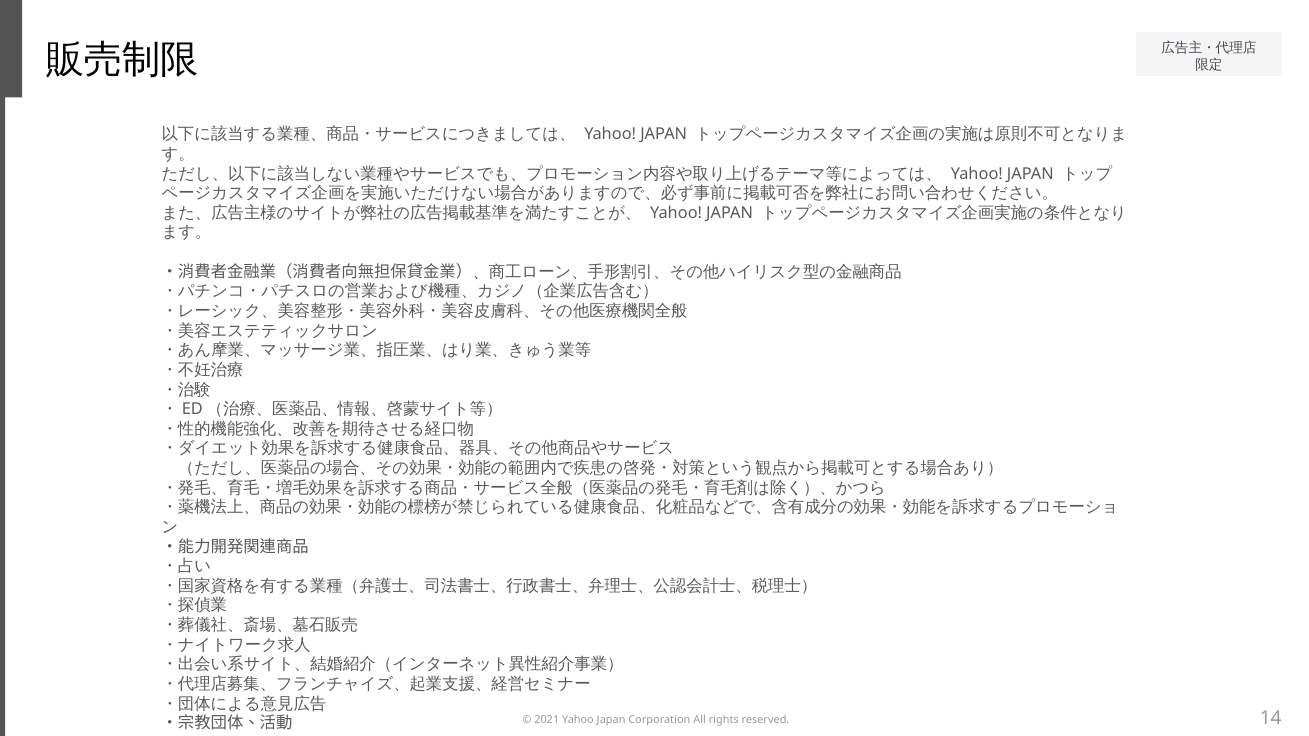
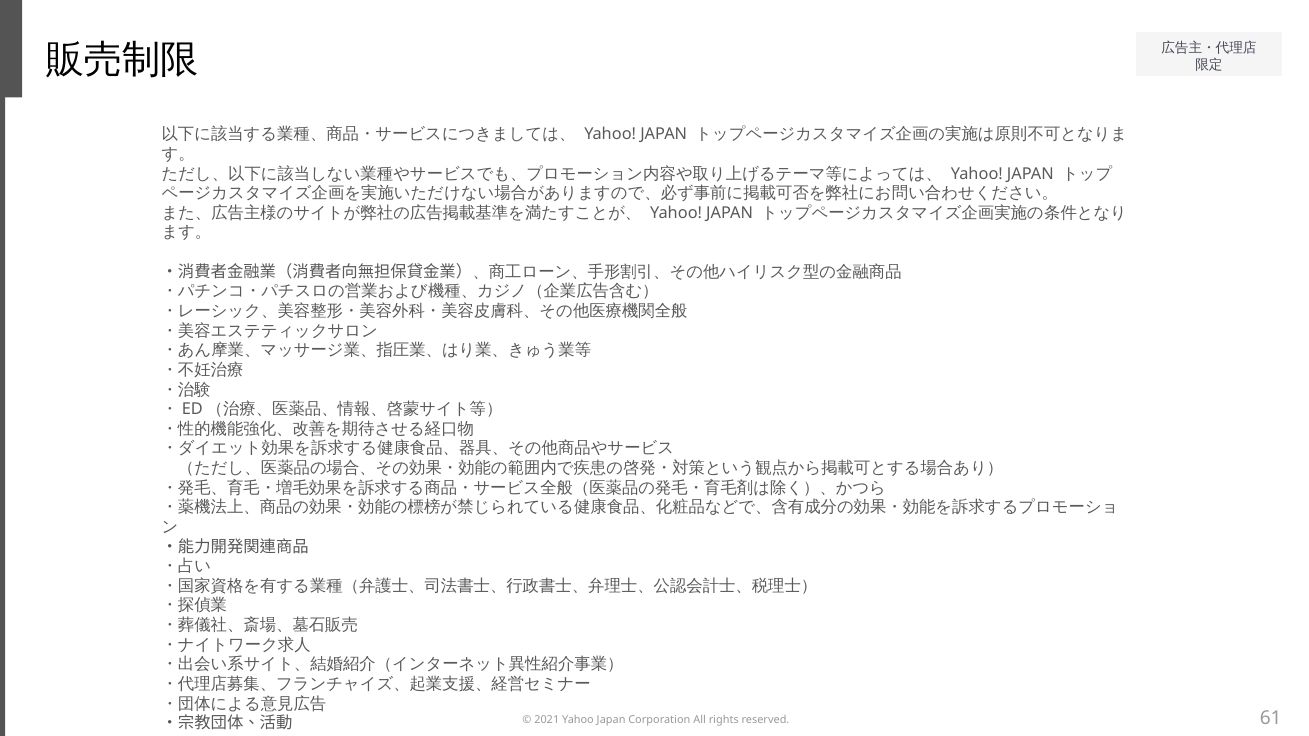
14: 14 -> 61
